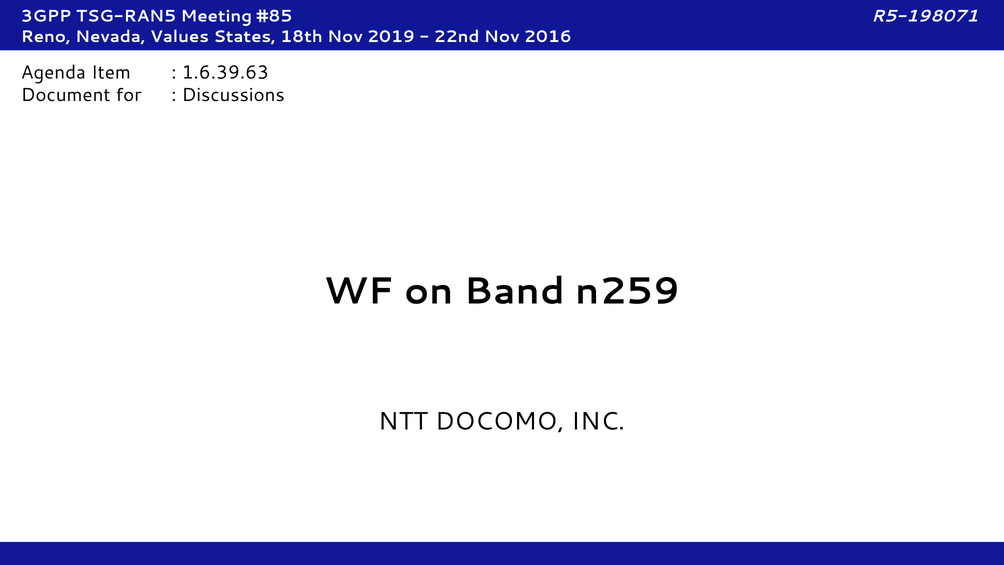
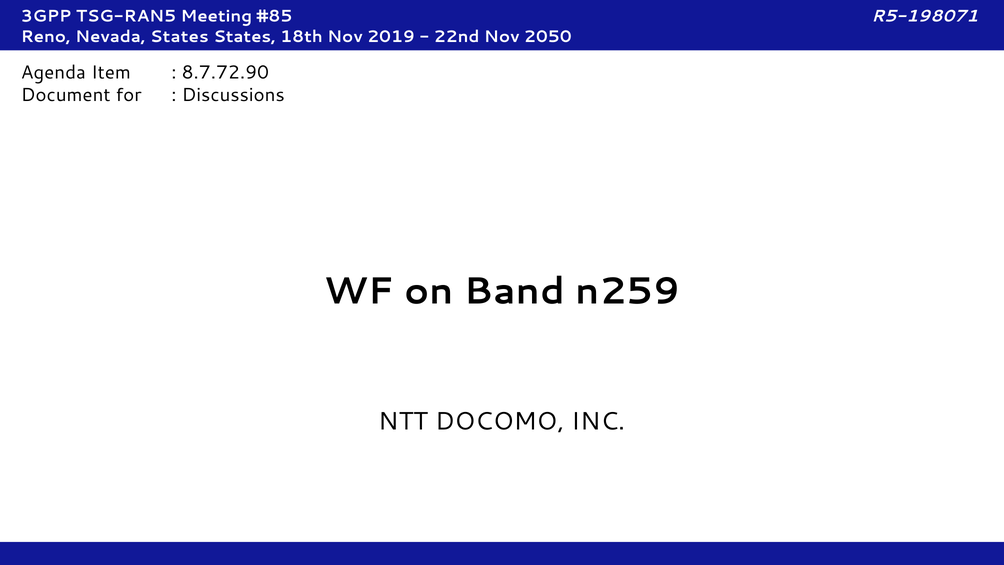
Nevada Values: Values -> States
2016: 2016 -> 2050
1.6.39.63: 1.6.39.63 -> 8.7.72.90
